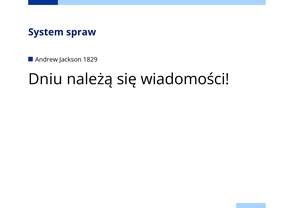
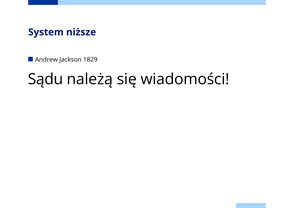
spraw: spraw -> niższe
Dniu: Dniu -> Sądu
